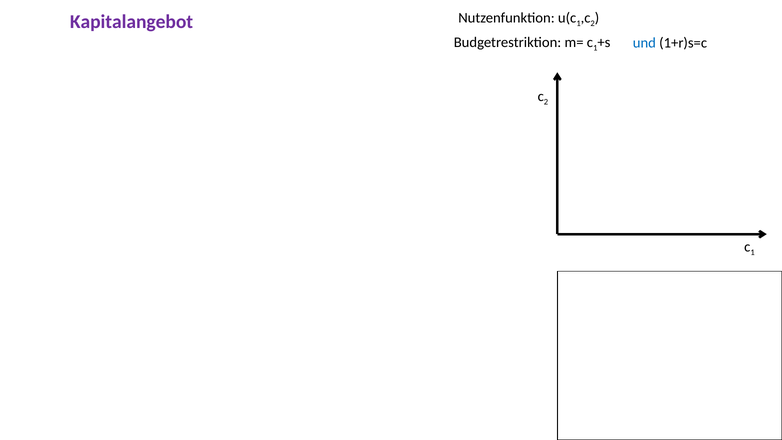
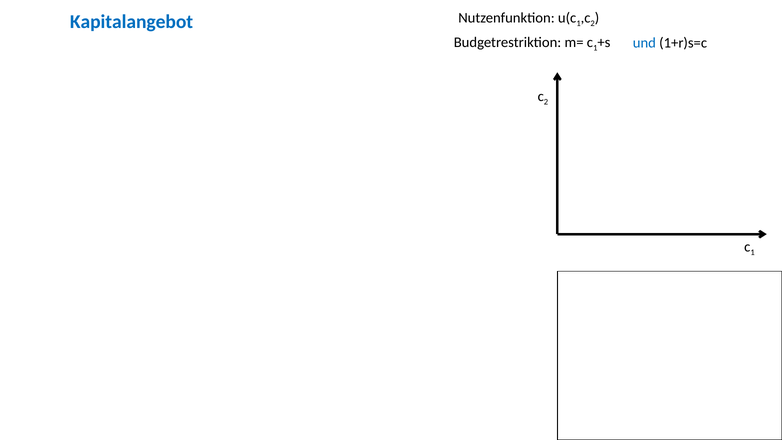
Kapitalangebot colour: purple -> blue
